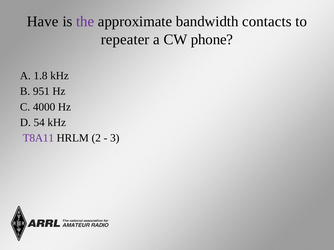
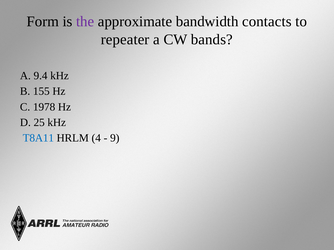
Have: Have -> Form
phone: phone -> bands
1.8: 1.8 -> 9.4
951: 951 -> 155
4000: 4000 -> 1978
54: 54 -> 25
T8A11 colour: purple -> blue
2: 2 -> 4
3: 3 -> 9
